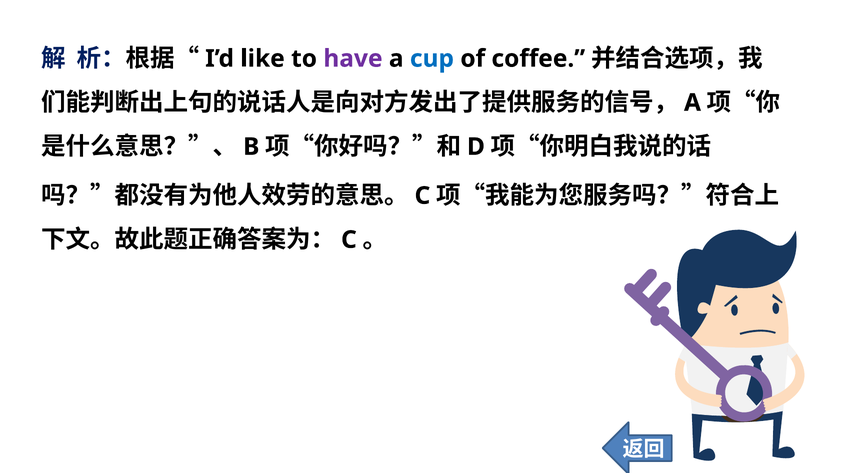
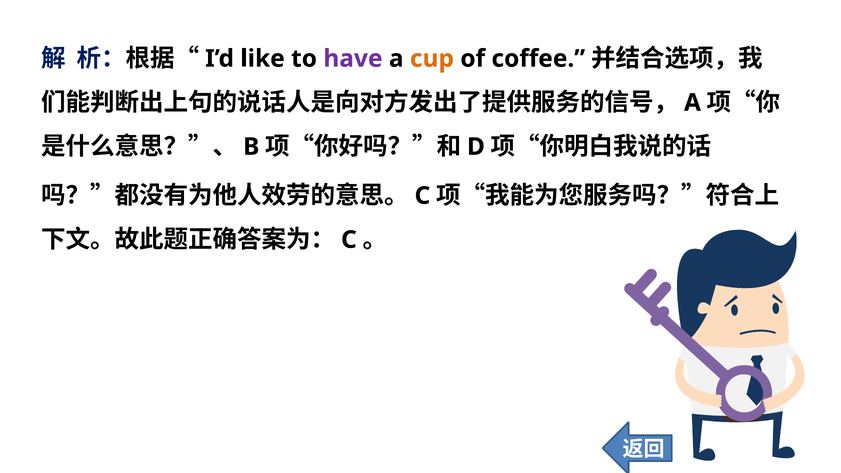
cup colour: blue -> orange
